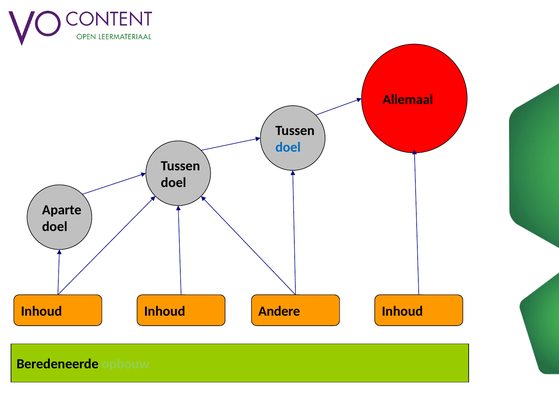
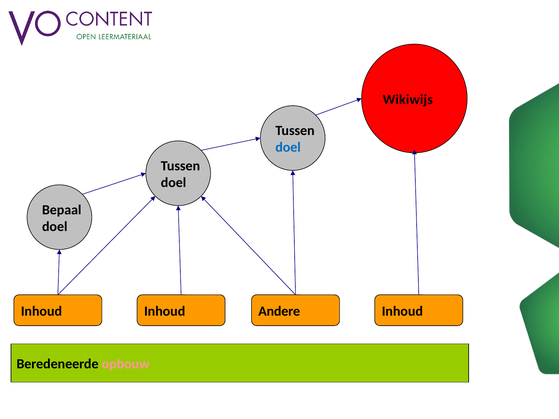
Allemaal: Allemaal -> Wikiwijs
Aparte: Aparte -> Bepaal
opbouw colour: light green -> pink
